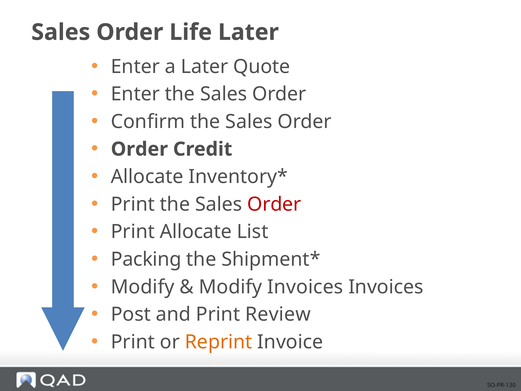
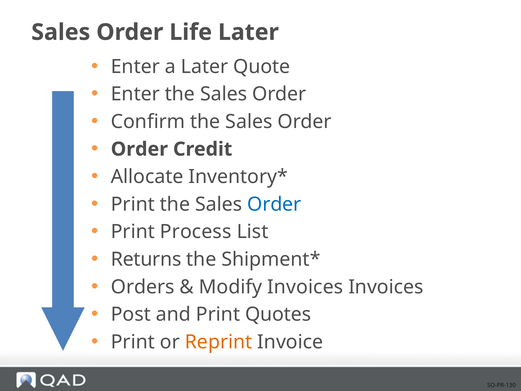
Order at (274, 204) colour: red -> blue
Print Allocate: Allocate -> Process
Packing: Packing -> Returns
Modify at (143, 287): Modify -> Orders
Review: Review -> Quotes
